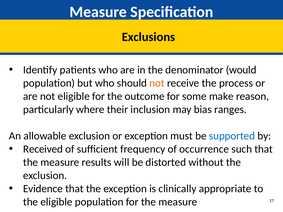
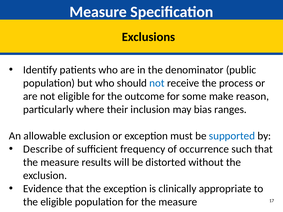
would: would -> public
not at (157, 83) colour: orange -> blue
Received: Received -> Describe
